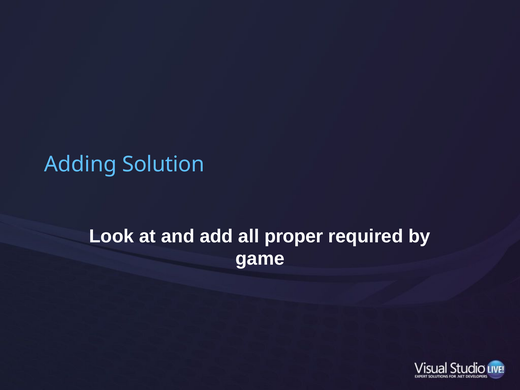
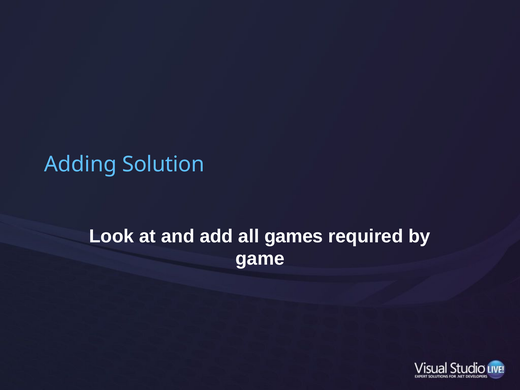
proper: proper -> games
